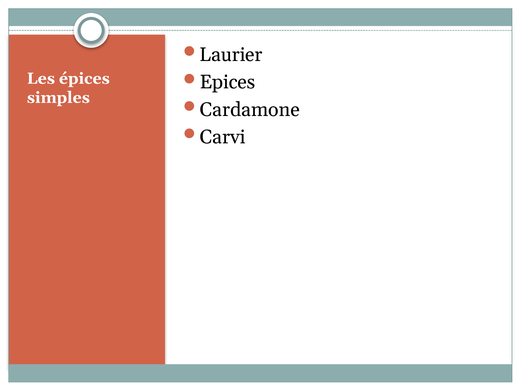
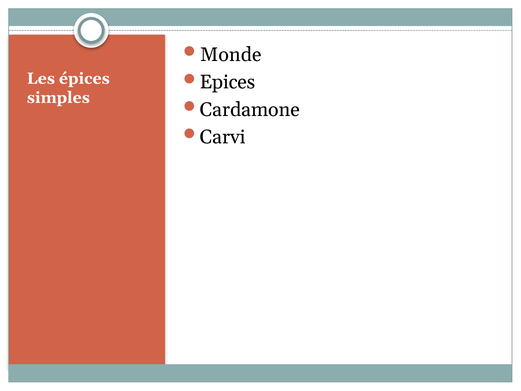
Laurier: Laurier -> Monde
